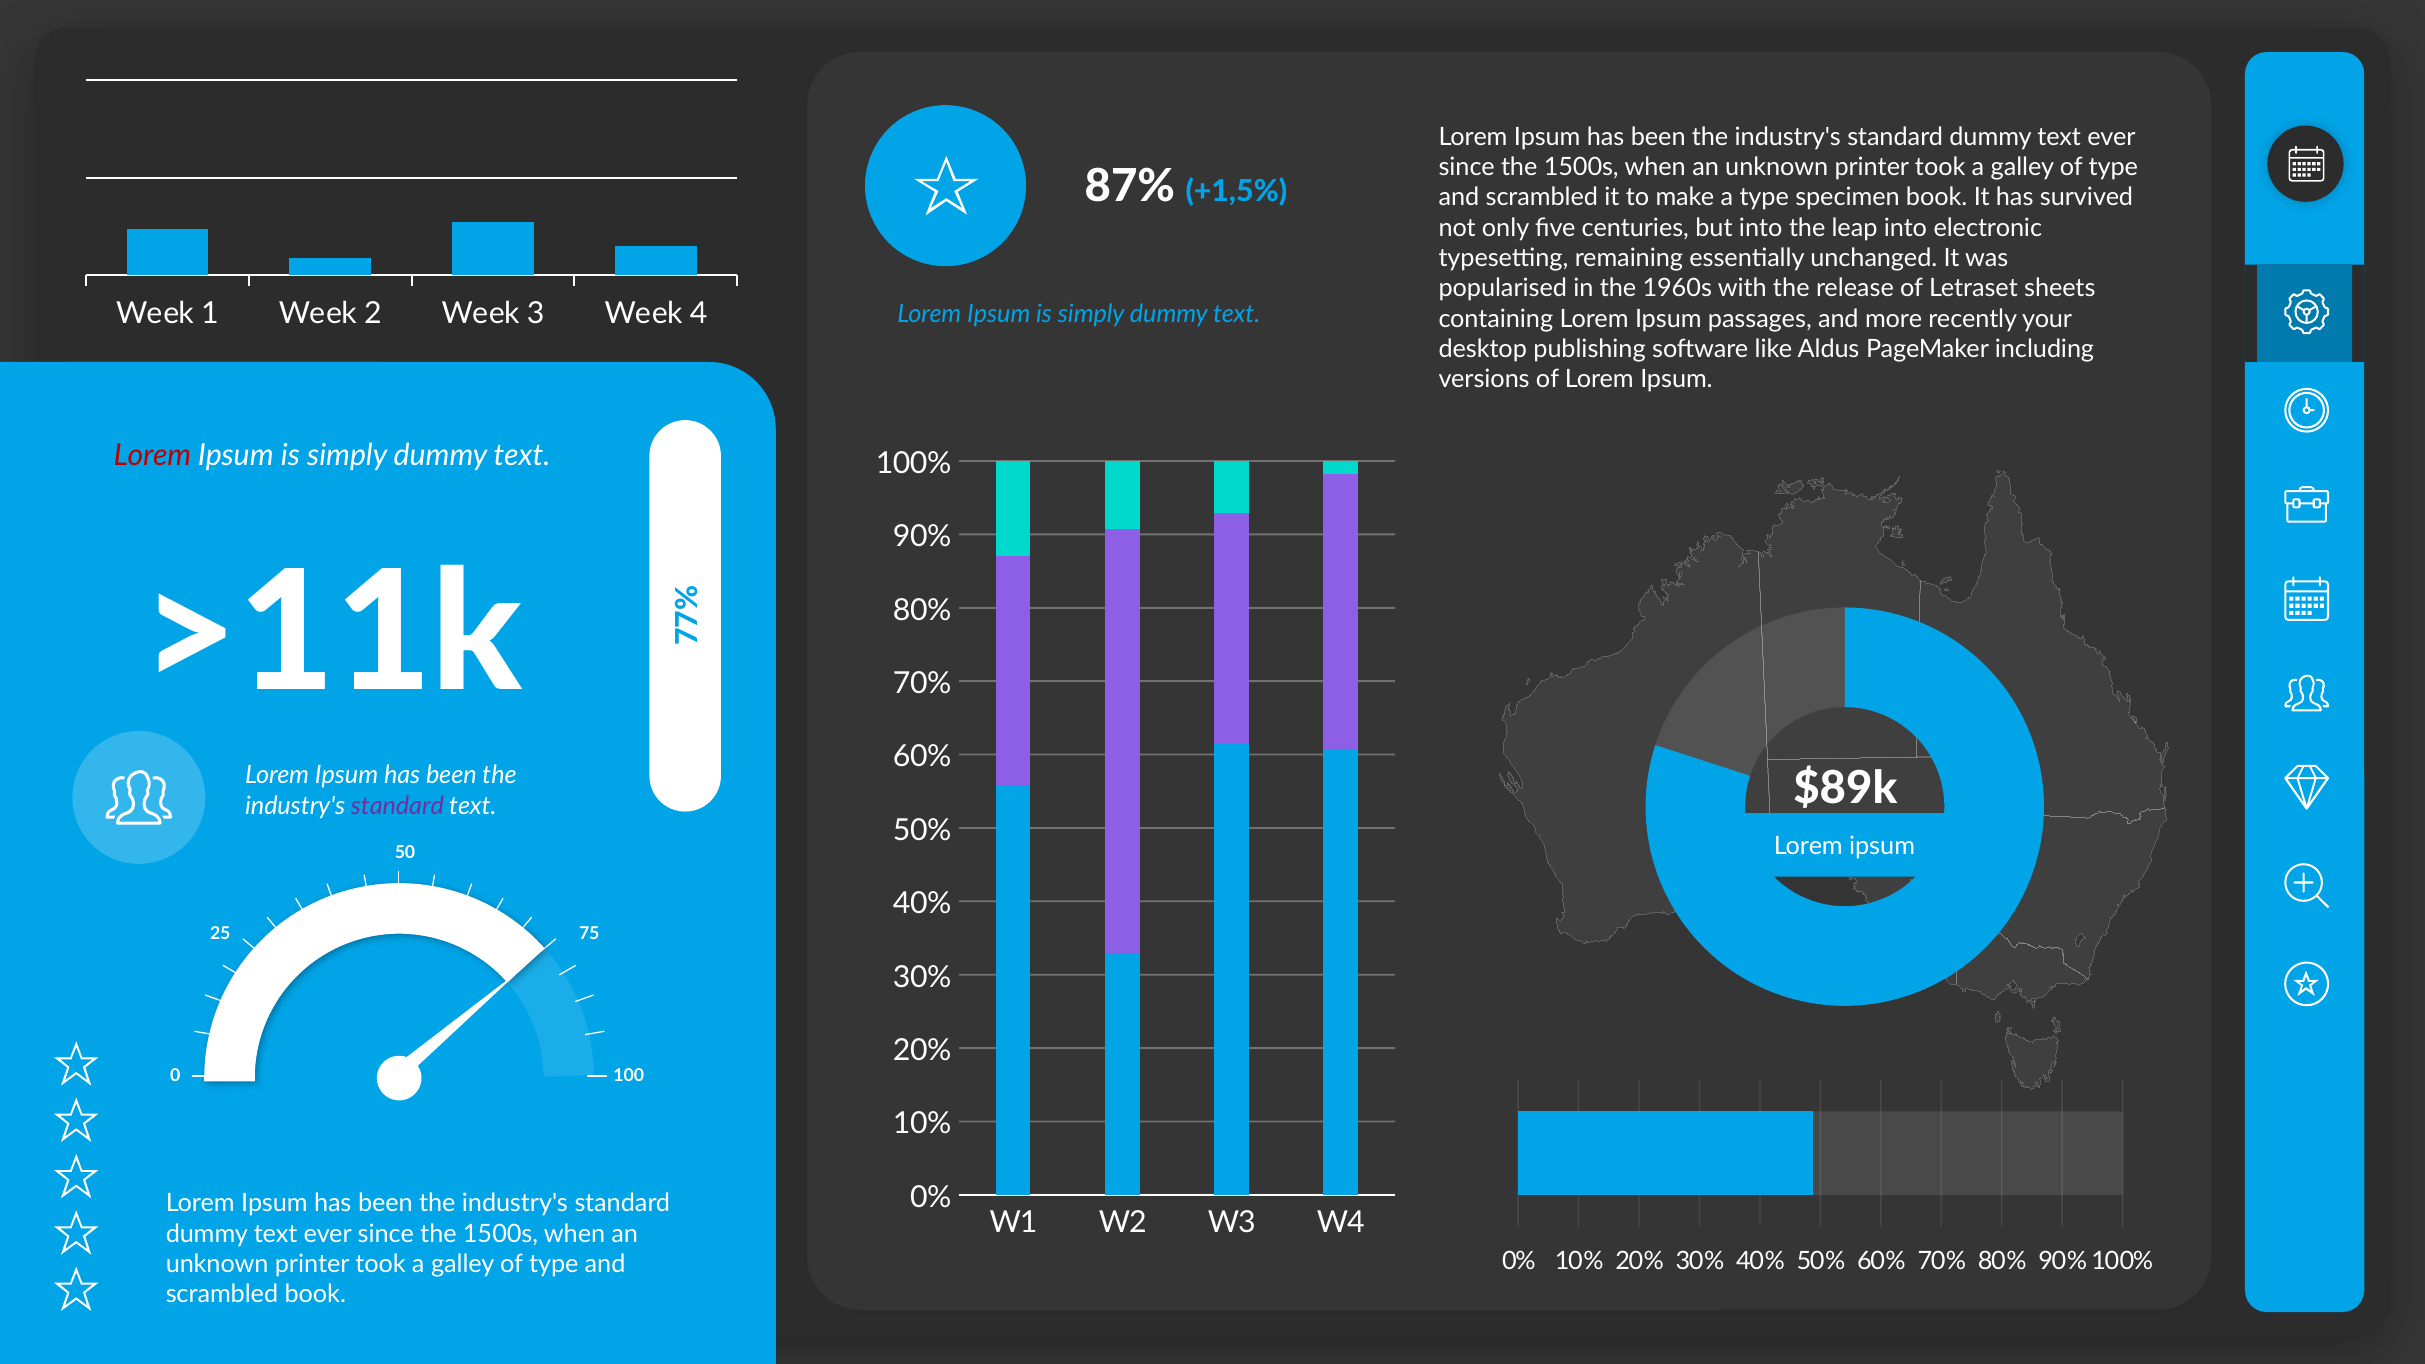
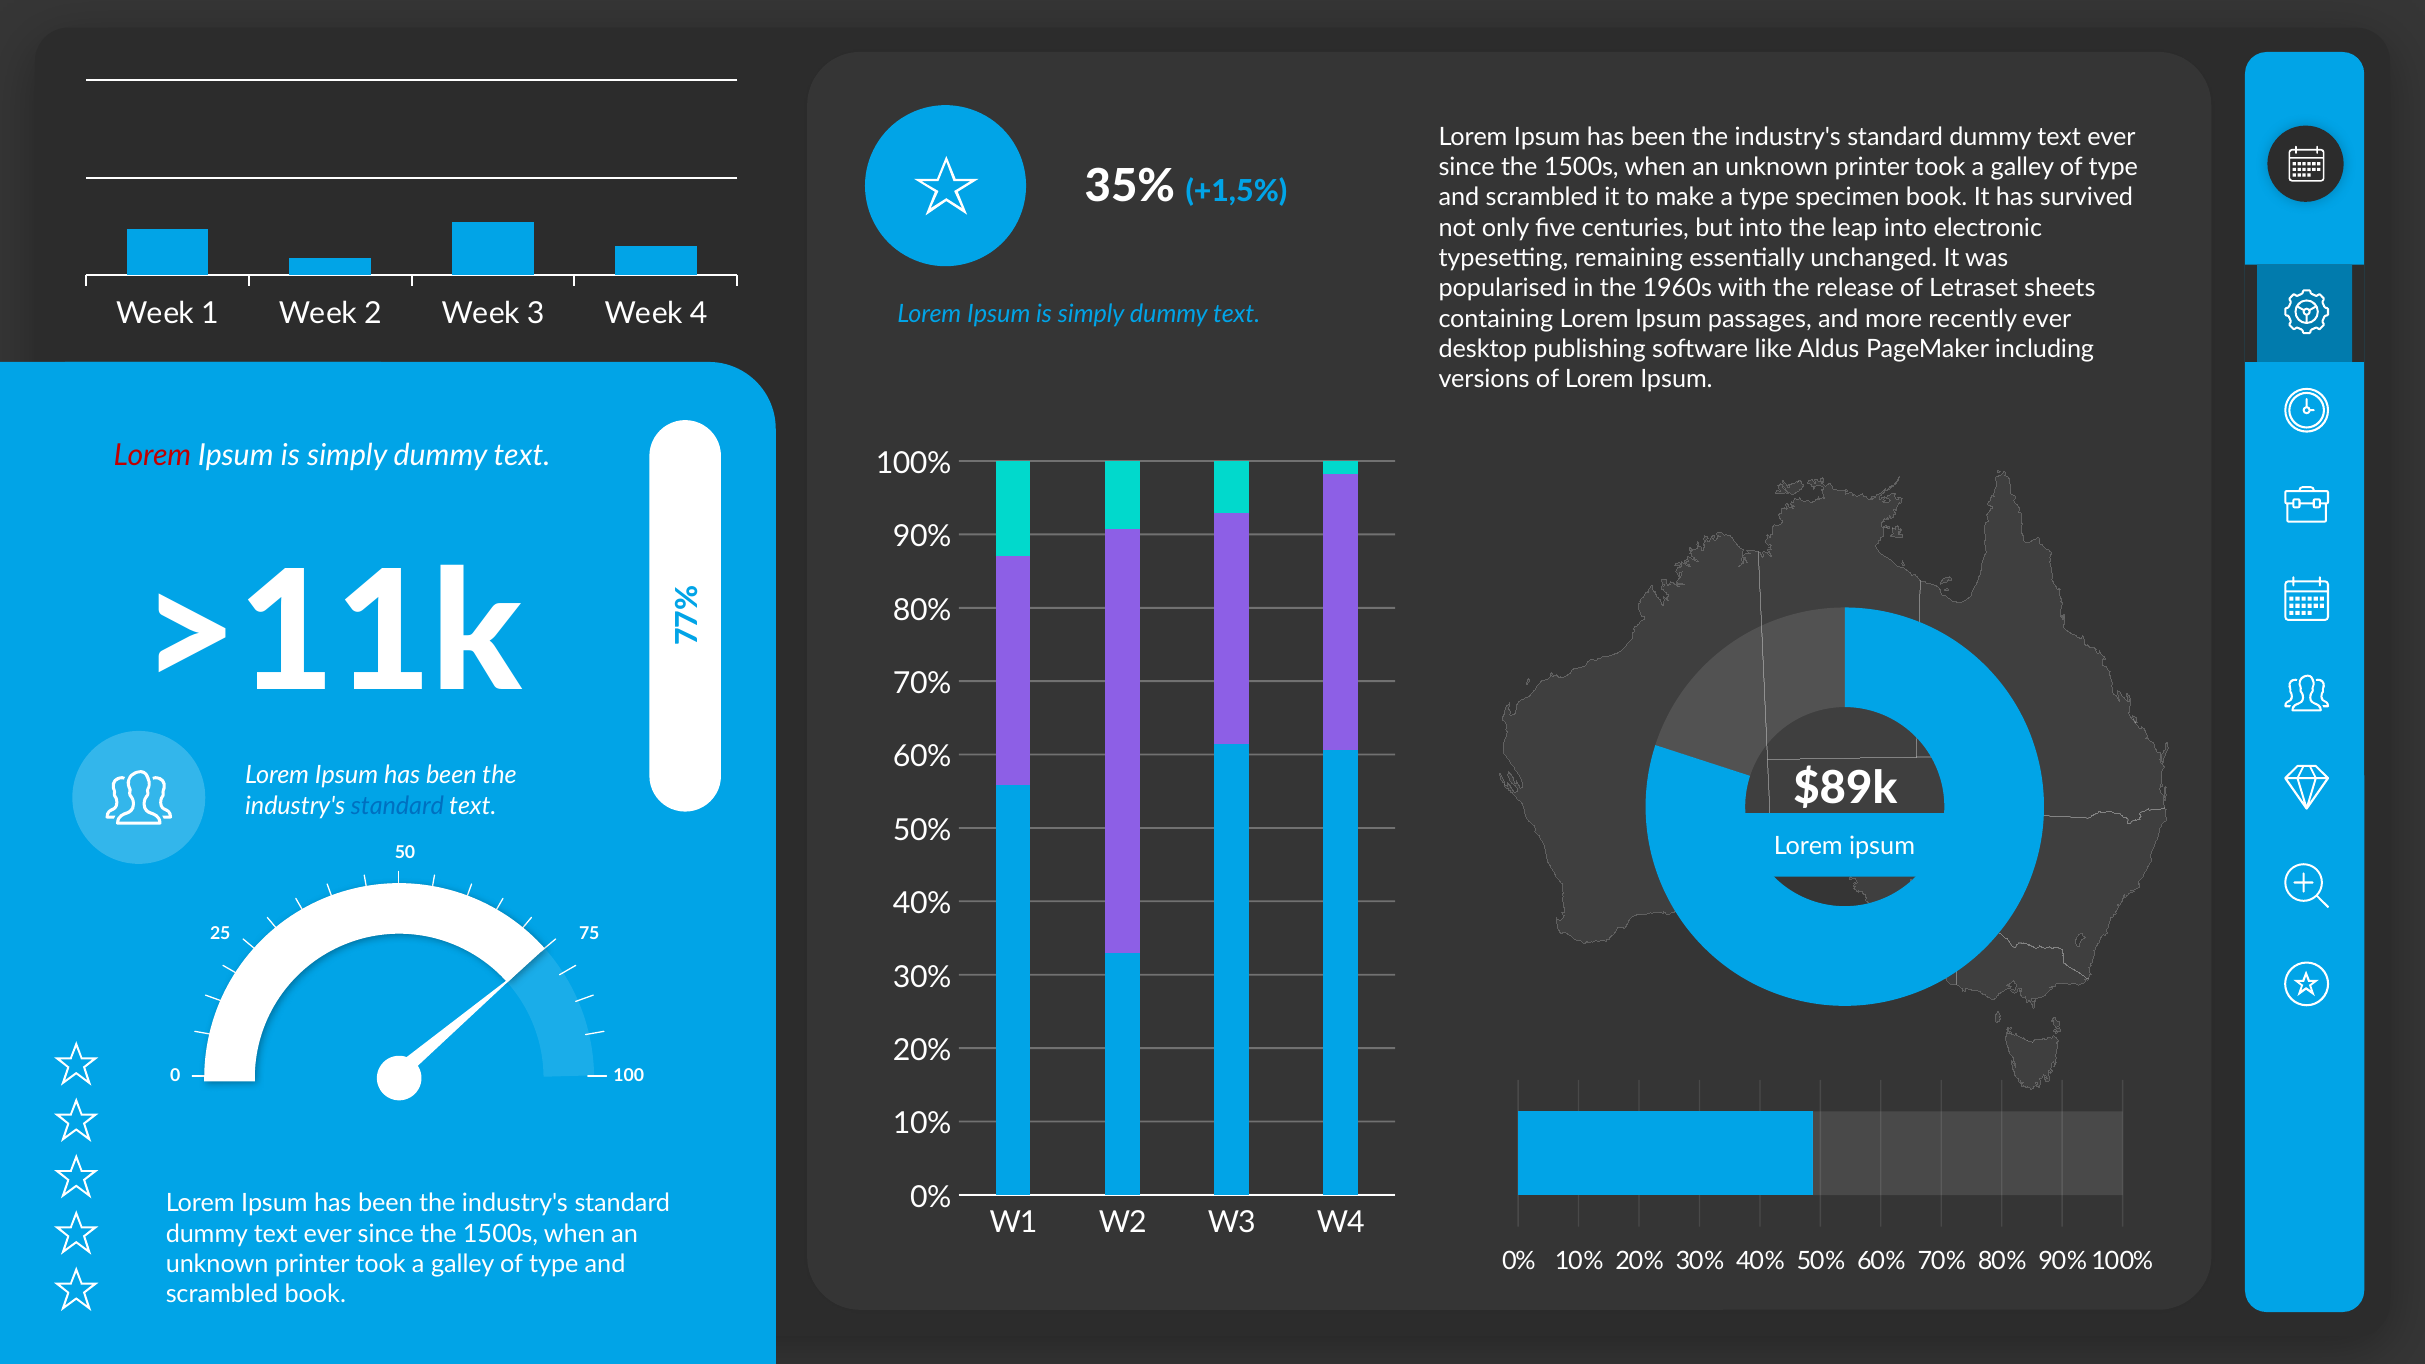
87%: 87% -> 35%
recently your: your -> ever
standard at (397, 806) colour: purple -> blue
